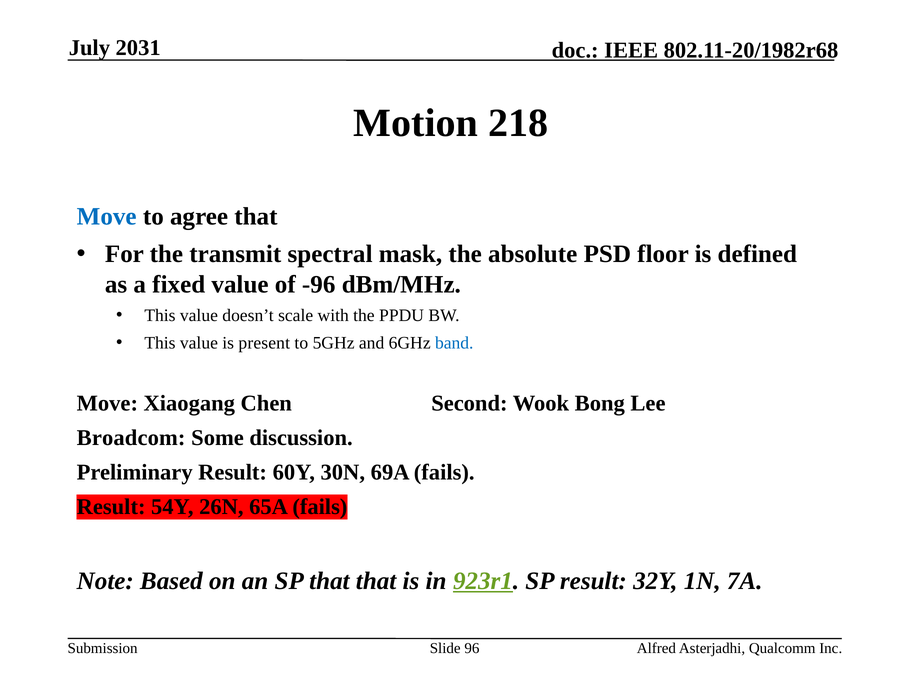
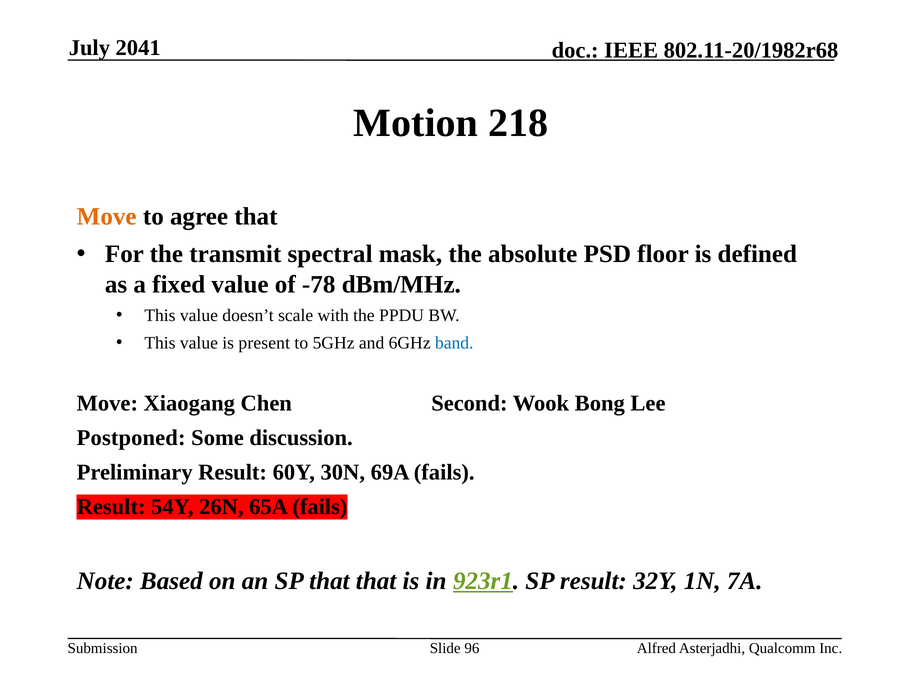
2031: 2031 -> 2041
Move at (107, 217) colour: blue -> orange
-96: -96 -> -78
Broadcom: Broadcom -> Postponed
